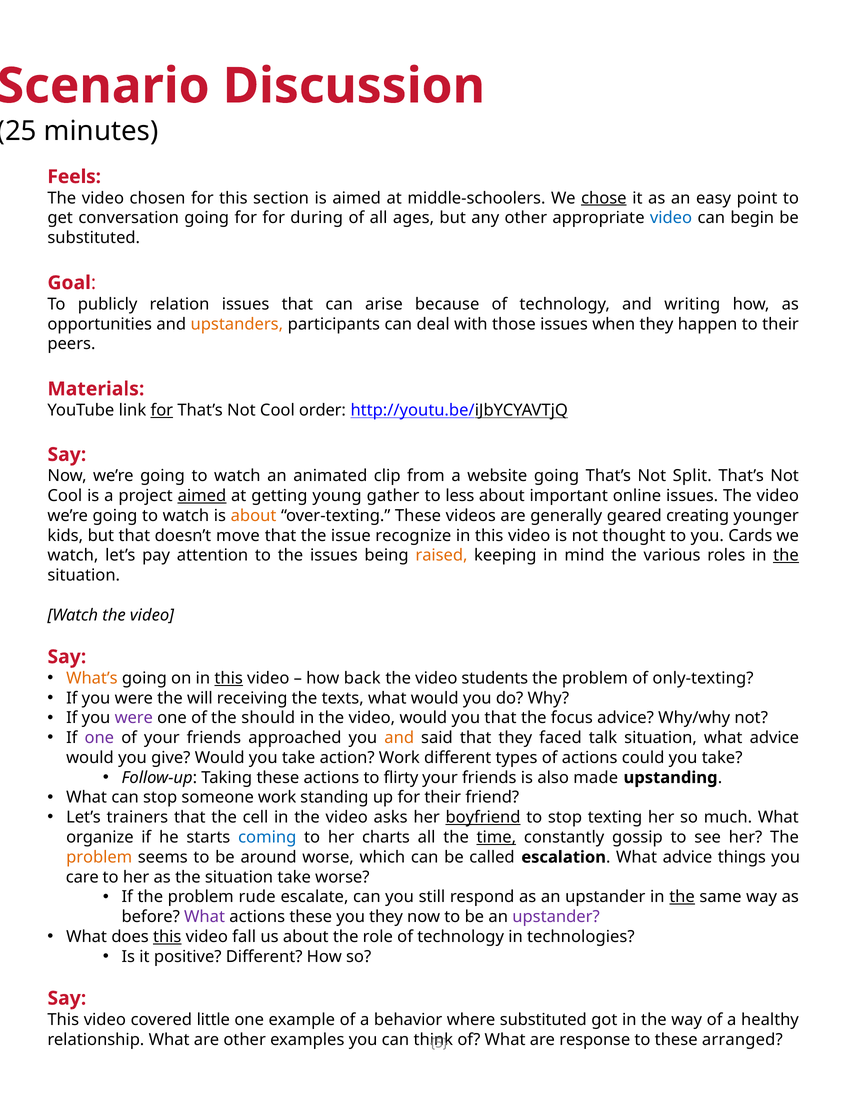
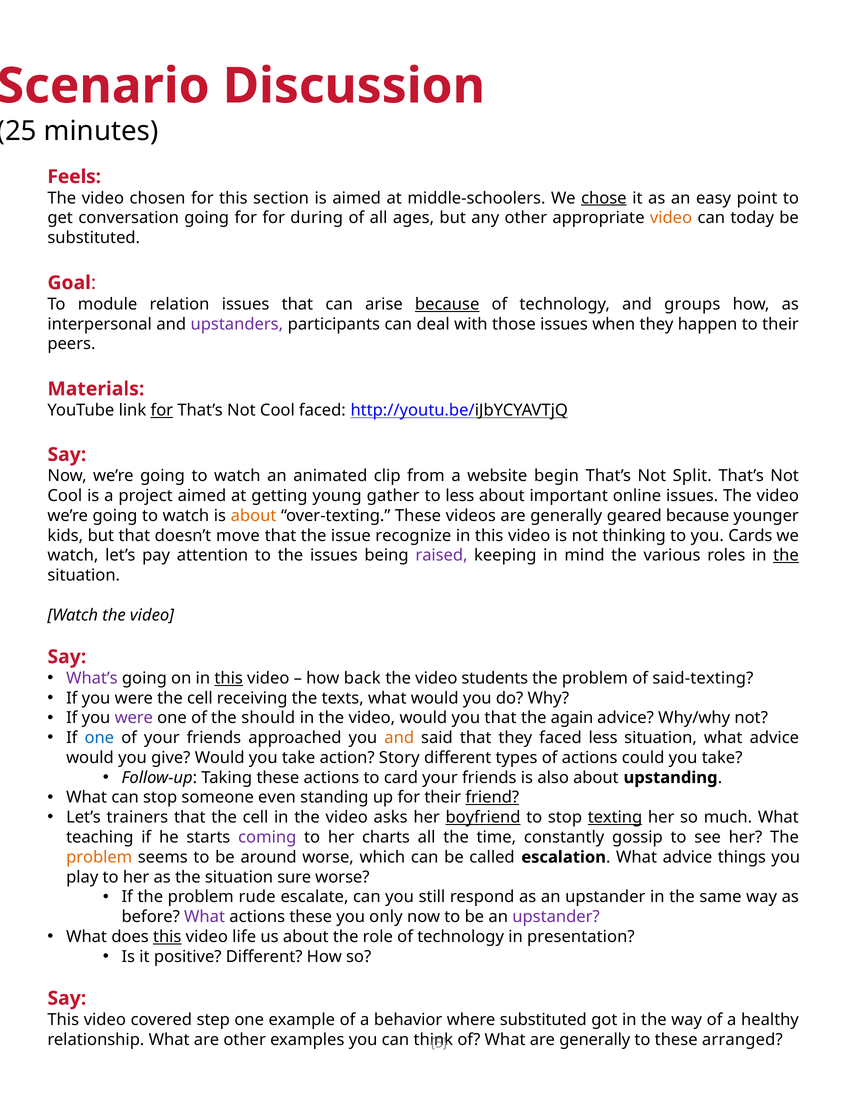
video at (671, 218) colour: blue -> orange
begin: begin -> today
publicly: publicly -> module
because at (447, 304) underline: none -> present
writing: writing -> groups
opportunities: opportunities -> interpersonal
upstanders colour: orange -> purple
Cool order: order -> faced
website going: going -> begin
aimed at (202, 496) underline: present -> none
geared creating: creating -> because
thought: thought -> thinking
raised colour: orange -> purple
What’s colour: orange -> purple
only-texting: only-texting -> said-texting
were the will: will -> cell
focus: focus -> again
one at (99, 738) colour: purple -> blue
faced talk: talk -> less
action Work: Work -> Story
flirty: flirty -> card
also made: made -> about
someone work: work -> even
friend underline: none -> present
texting underline: none -> present
organize: organize -> teaching
coming colour: blue -> purple
time underline: present -> none
care: care -> play
situation take: take -> sure
the at (682, 898) underline: present -> none
you they: they -> only
fall: fall -> life
technologies: technologies -> presentation
little: little -> step
What are response: response -> generally
